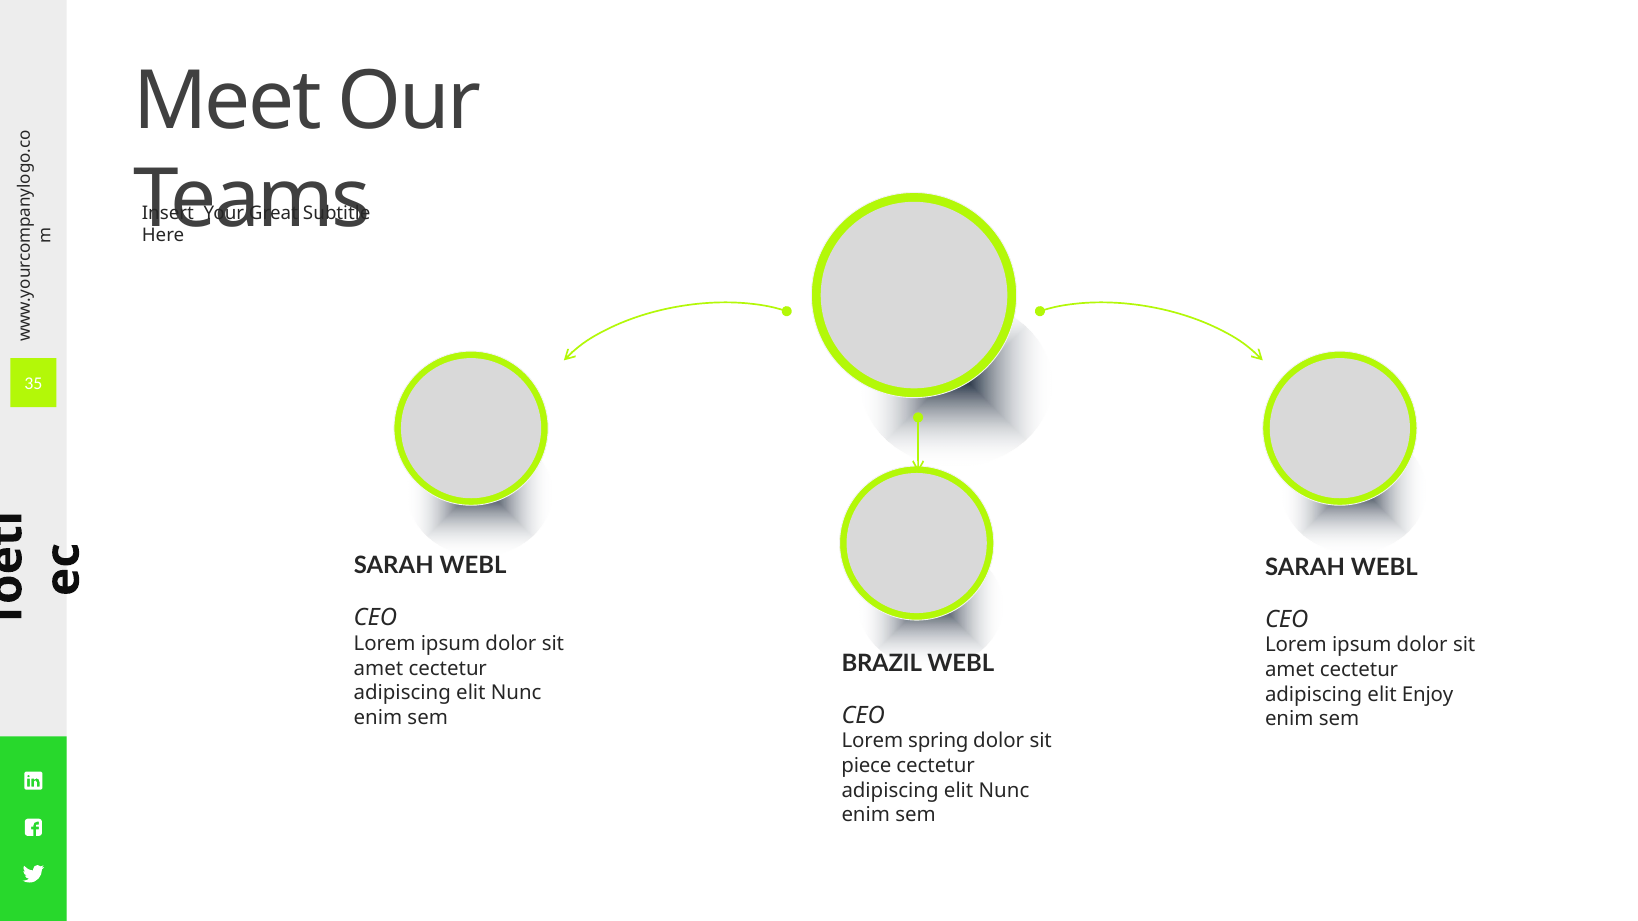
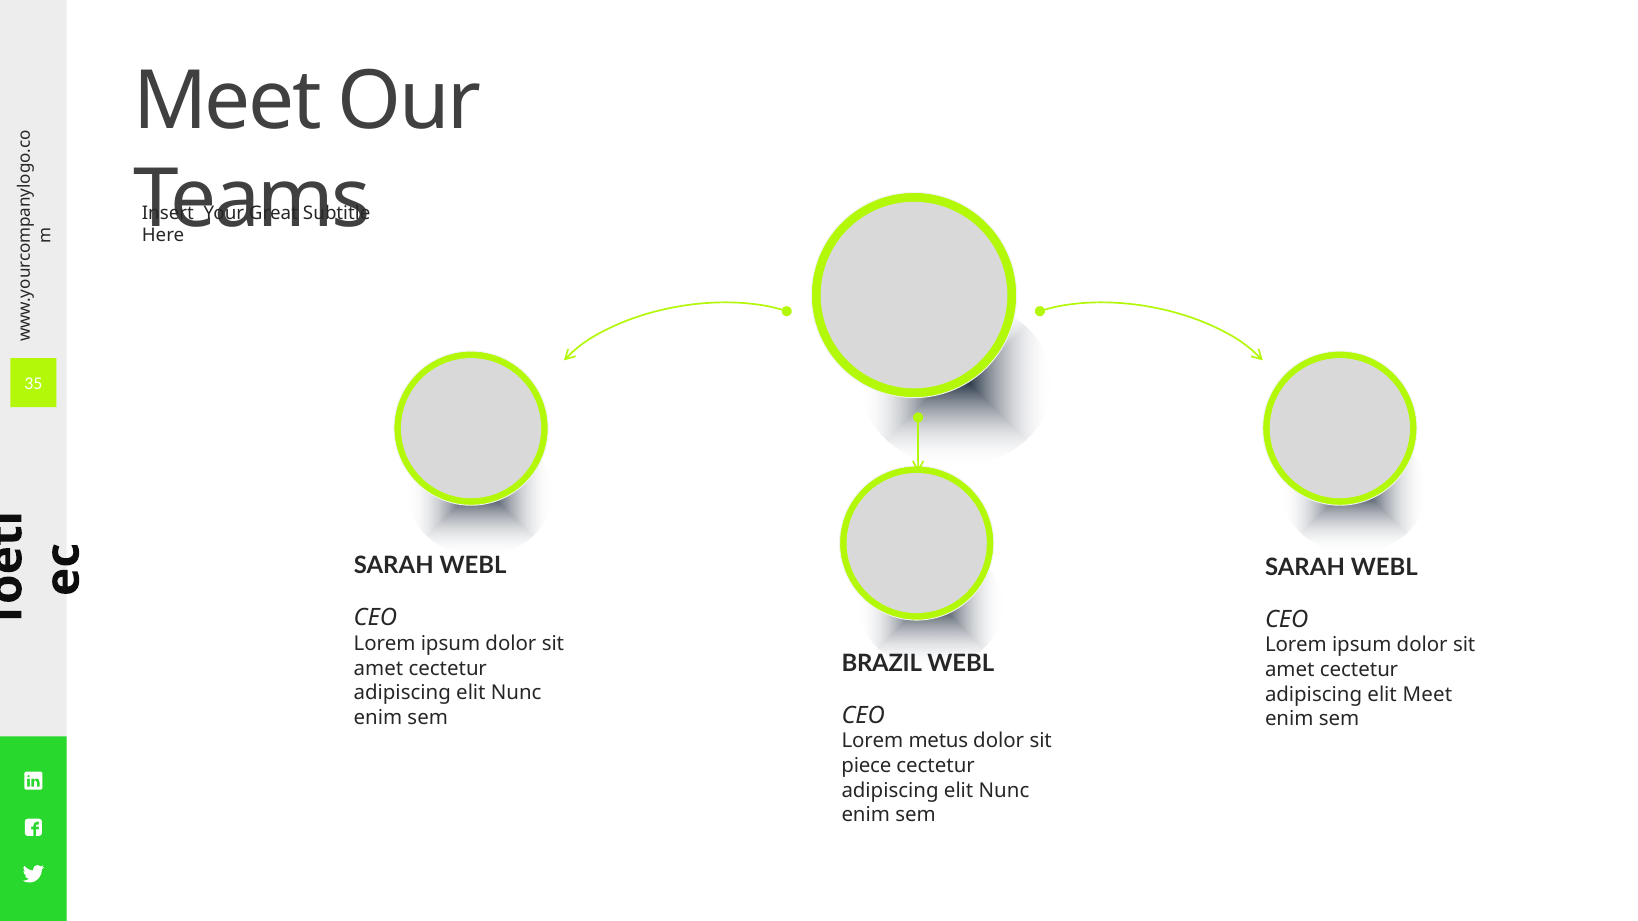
elit Enjoy: Enjoy -> Meet
spring: spring -> metus
